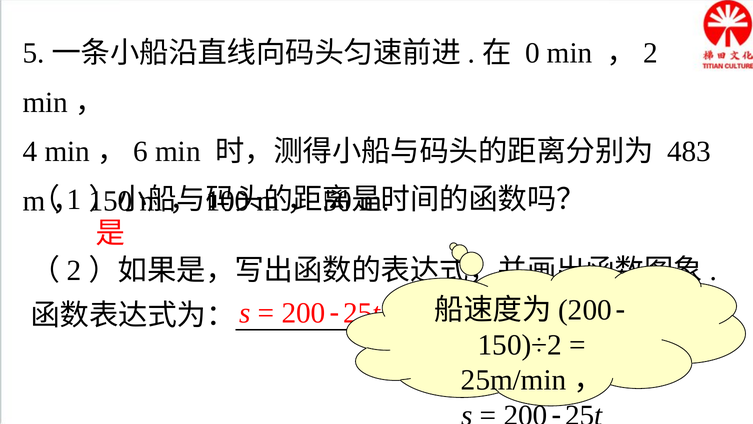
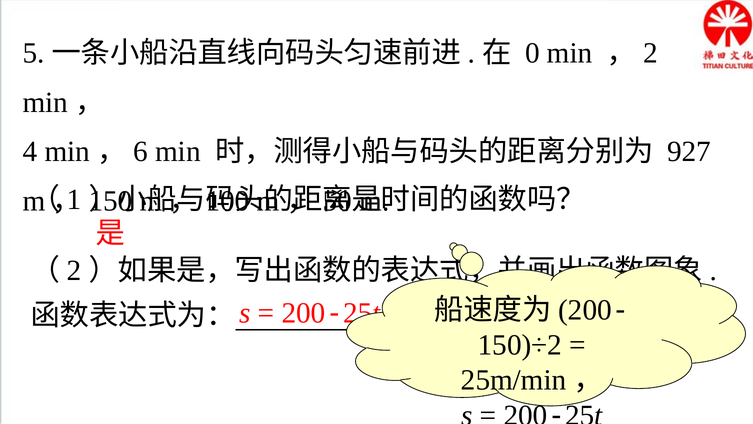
483: 483 -> 927
